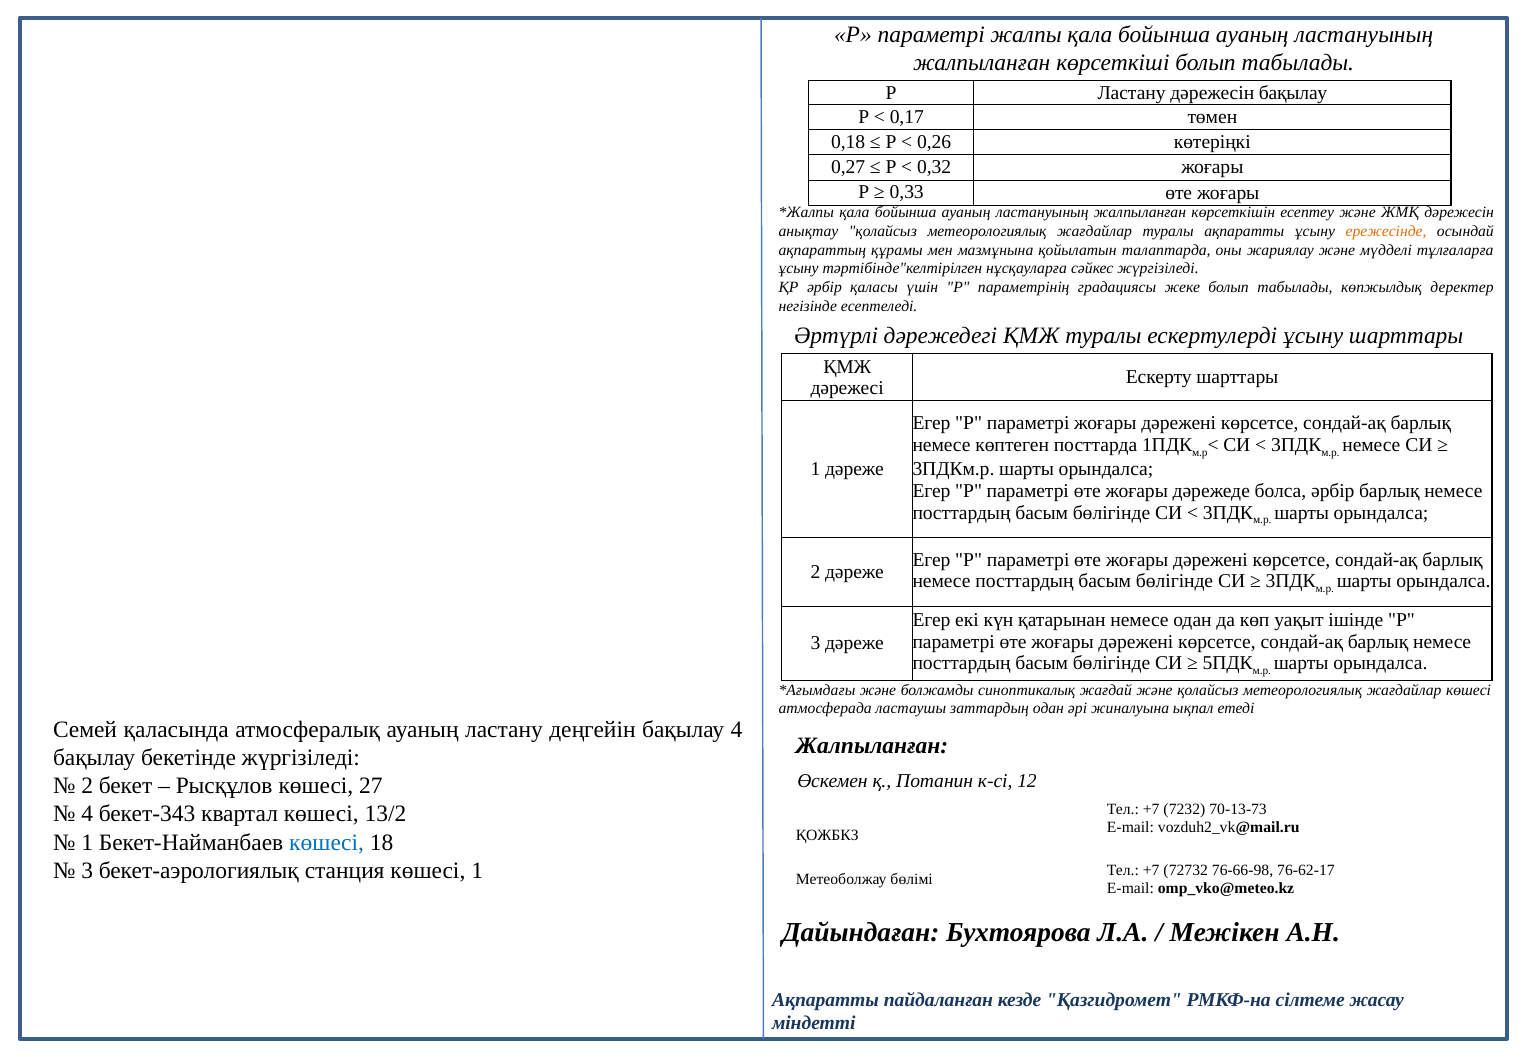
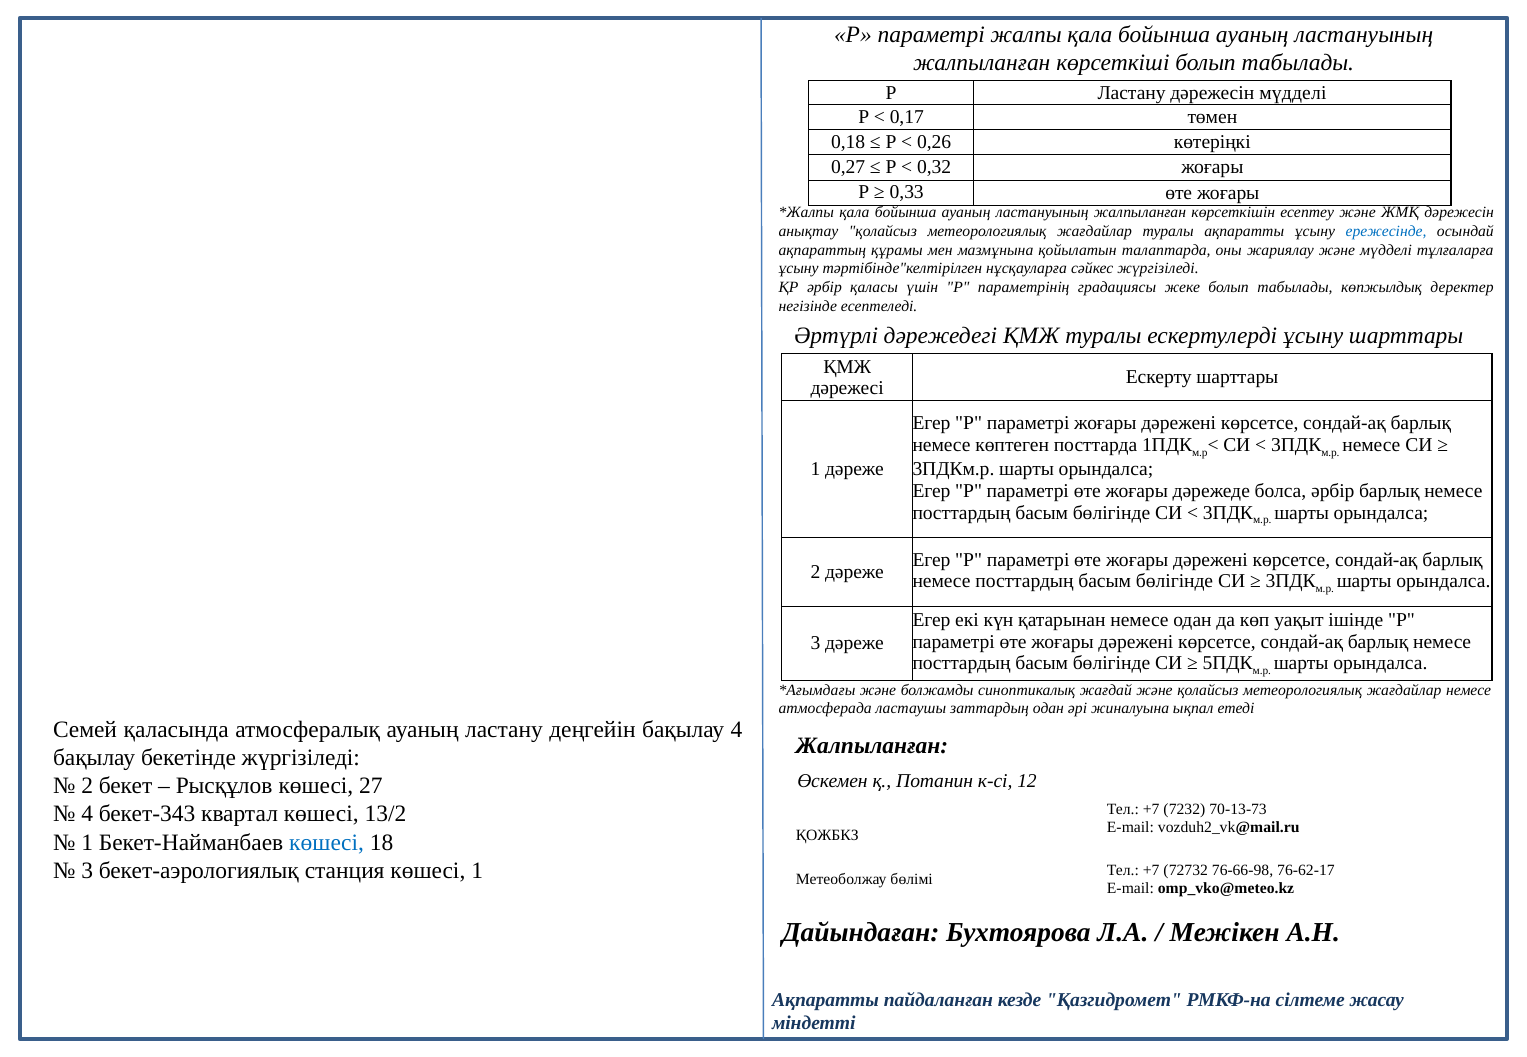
дәрежесін бақылау: бақылау -> мүдделі
ережесінде colour: orange -> blue
жағдайлар көшесі: көшесі -> немесе
